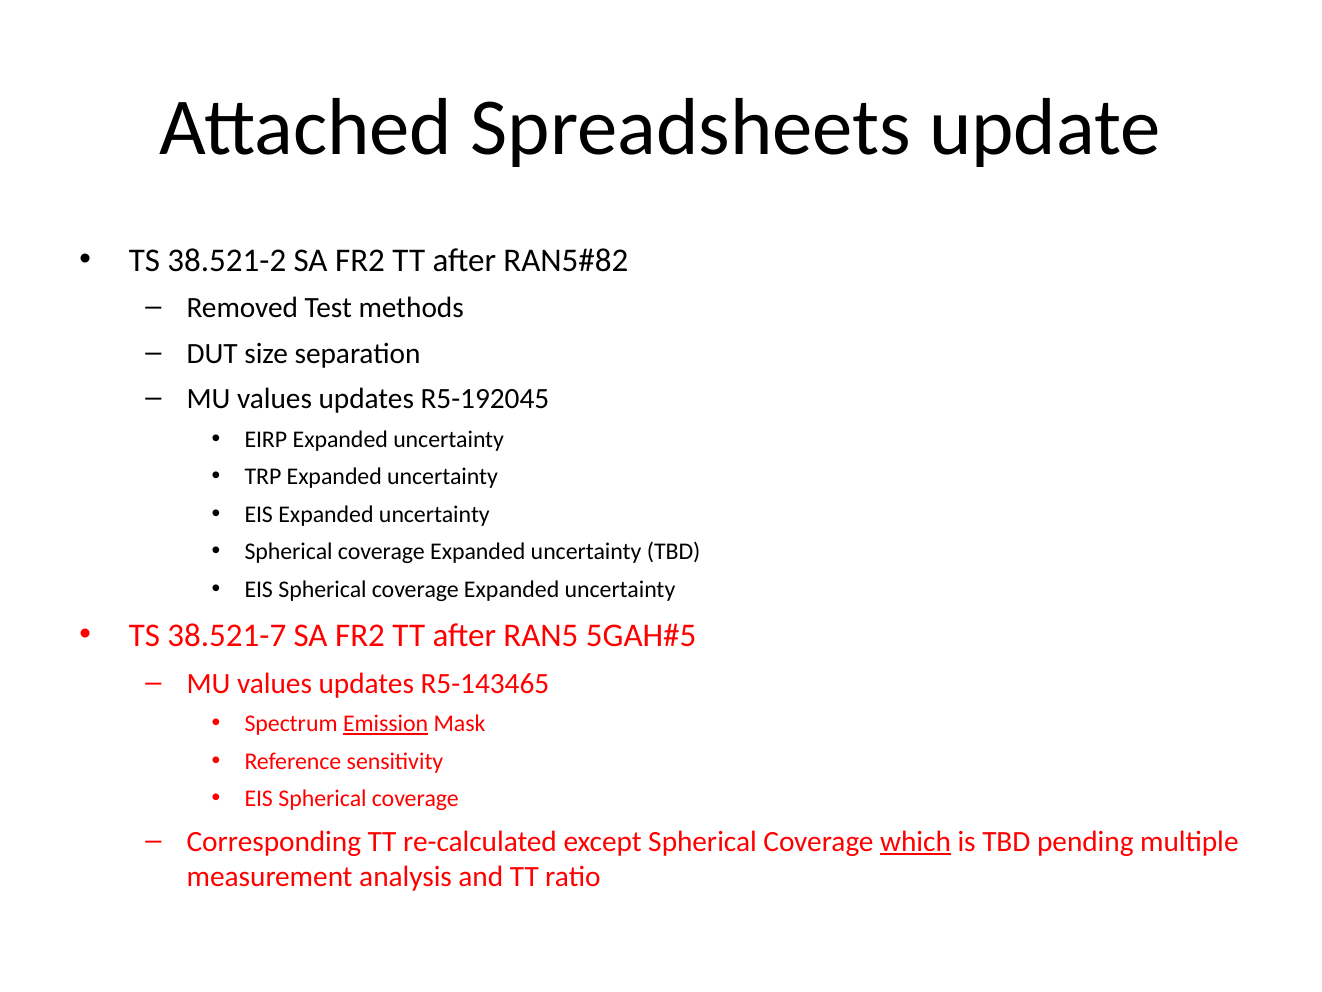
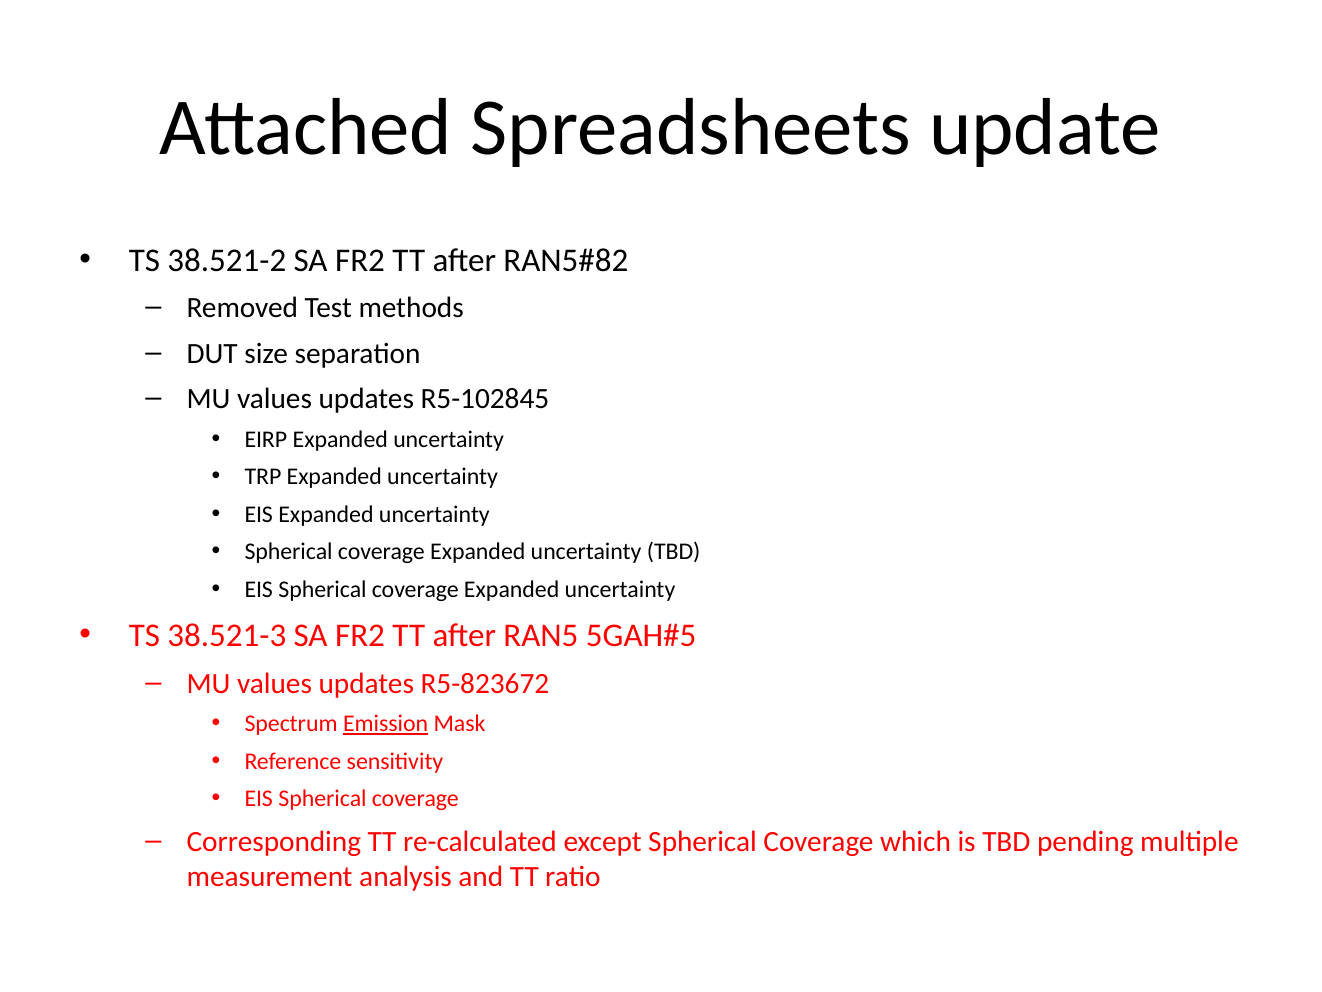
R5-192045: R5-192045 -> R5-102845
38.521-7: 38.521-7 -> 38.521-3
R5-143465: R5-143465 -> R5-823672
which underline: present -> none
